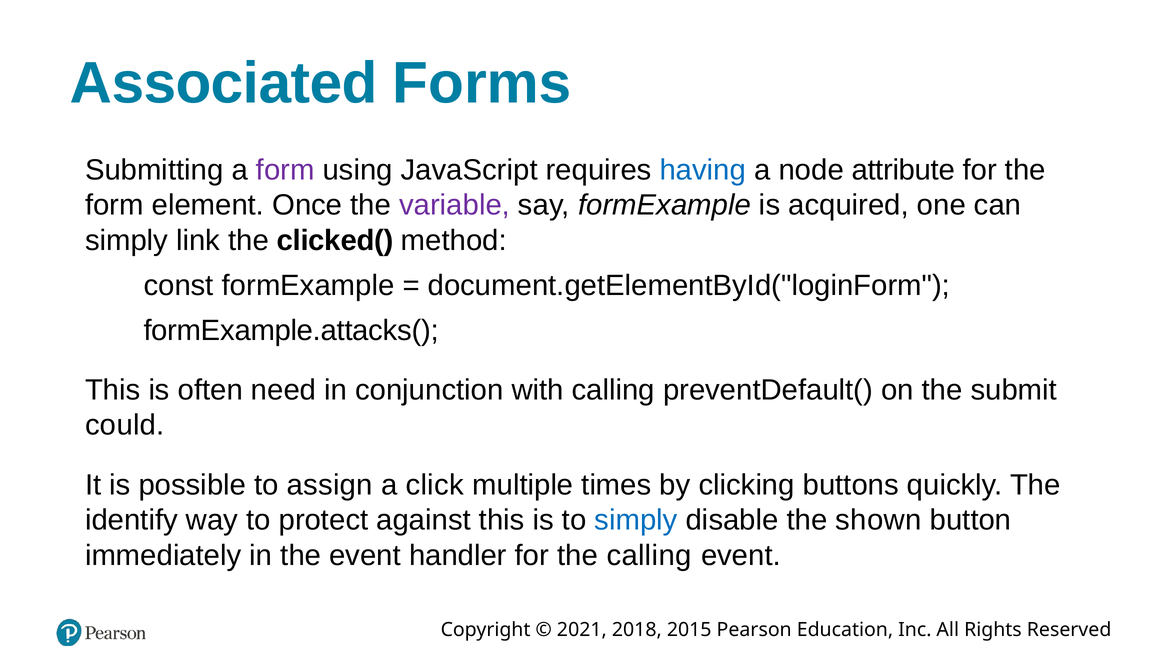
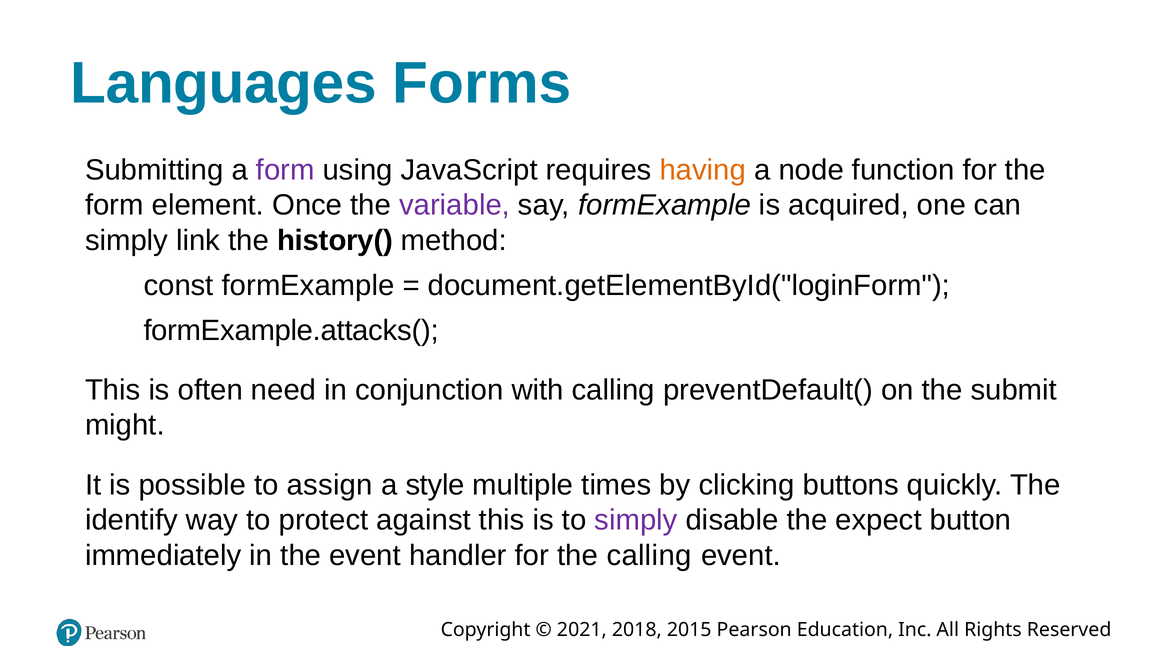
Associated: Associated -> Languages
having colour: blue -> orange
attribute: attribute -> function
clicked(: clicked( -> history(
could: could -> might
click: click -> style
simply at (636, 520) colour: blue -> purple
shown: shown -> expect
